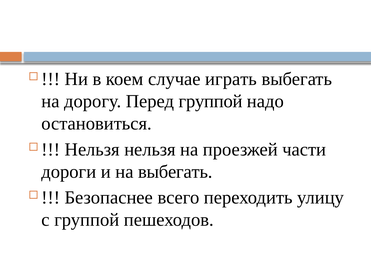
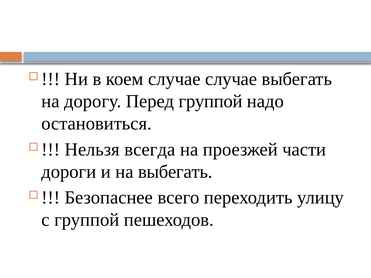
случае играть: играть -> случае
Нельзя нельзя: нельзя -> всегда
